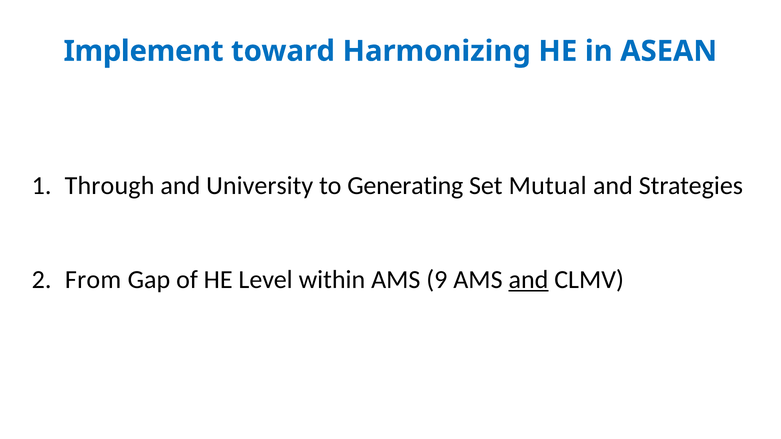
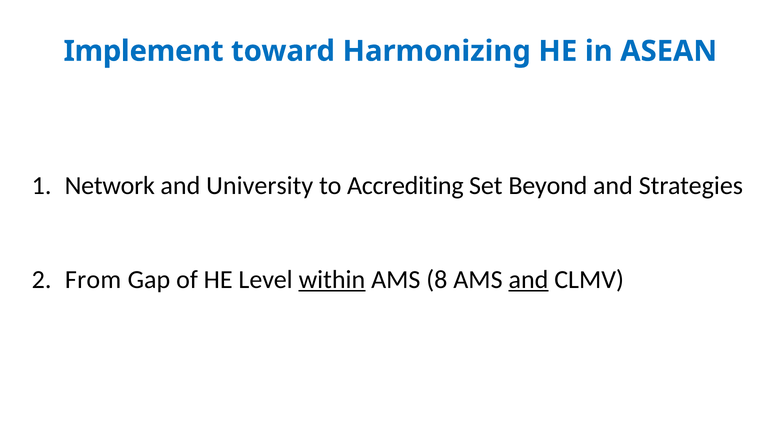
Through: Through -> Network
Generating: Generating -> Accrediting
Mutual: Mutual -> Beyond
within underline: none -> present
9: 9 -> 8
